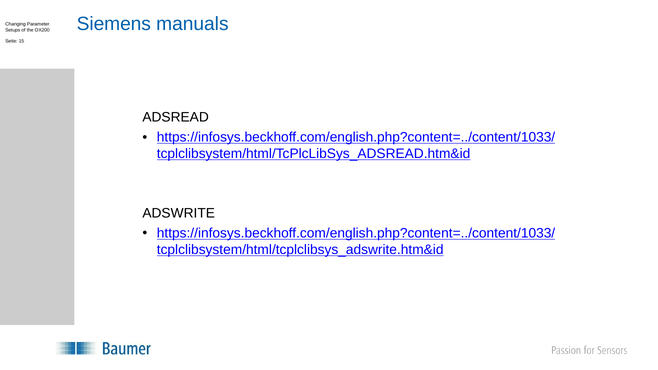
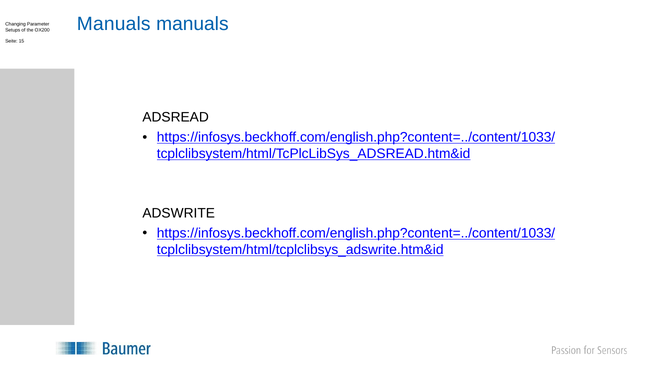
Siemens at (114, 24): Siemens -> Manuals
